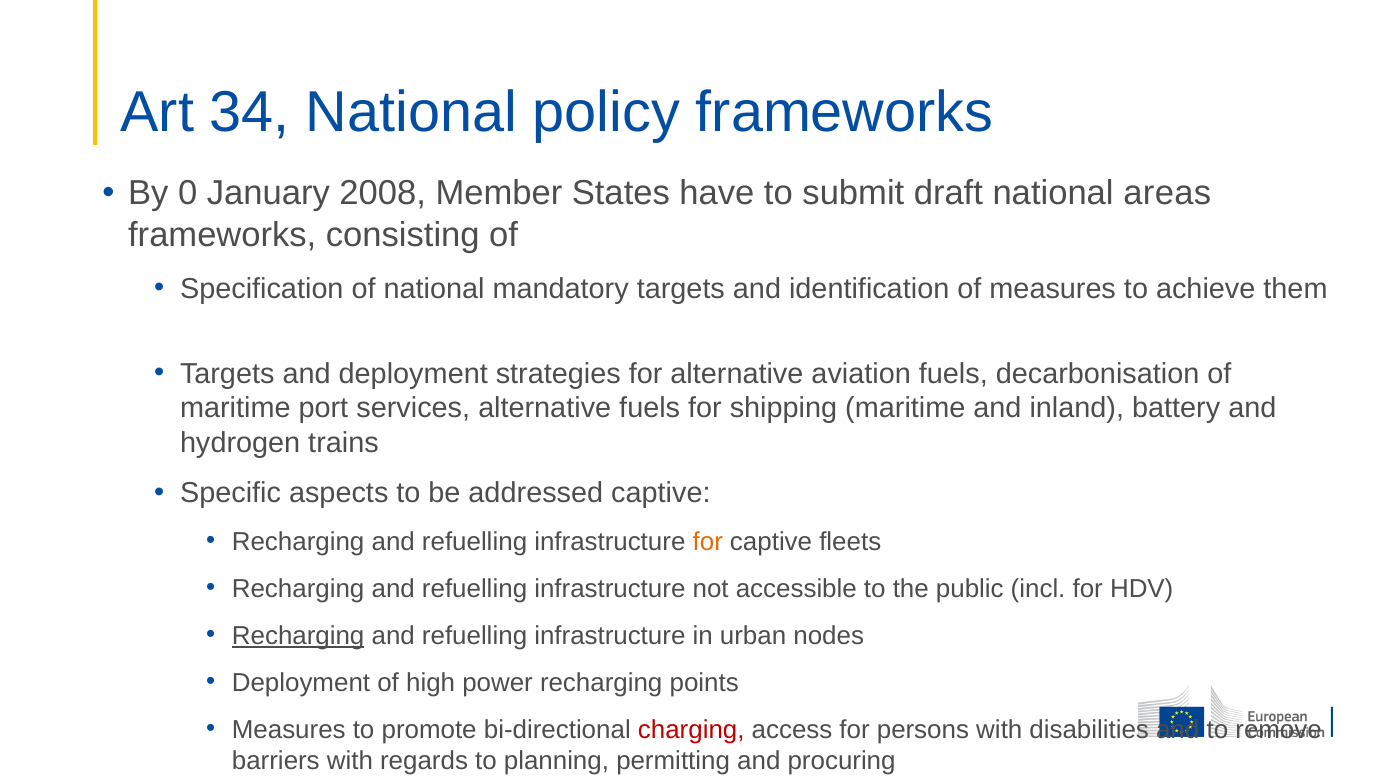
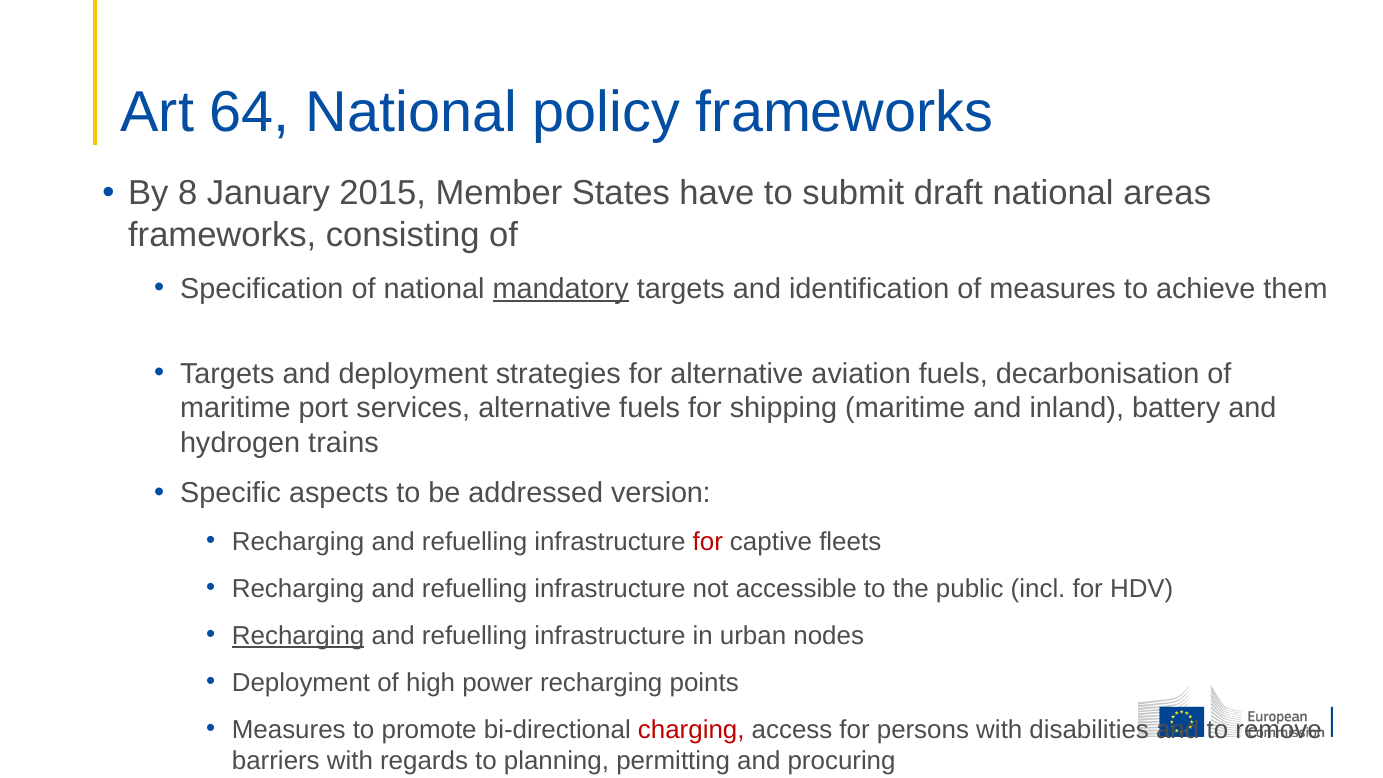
34: 34 -> 64
0: 0 -> 8
2008: 2008 -> 2015
mandatory underline: none -> present
addressed captive: captive -> version
for at (708, 542) colour: orange -> red
